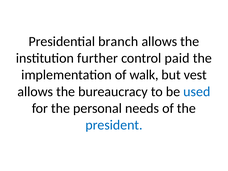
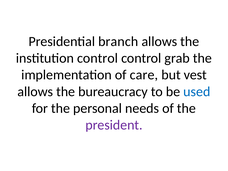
institution further: further -> control
paid: paid -> grab
walk: walk -> care
president colour: blue -> purple
